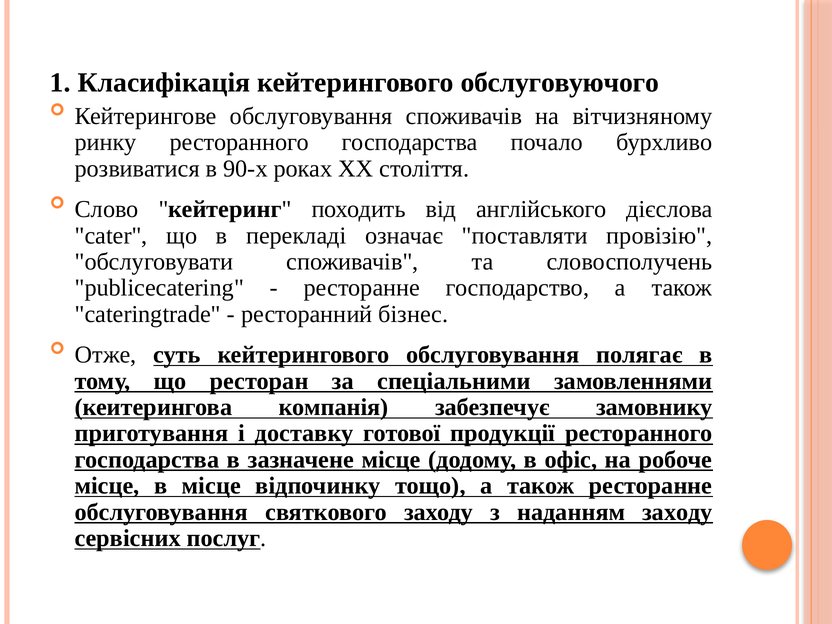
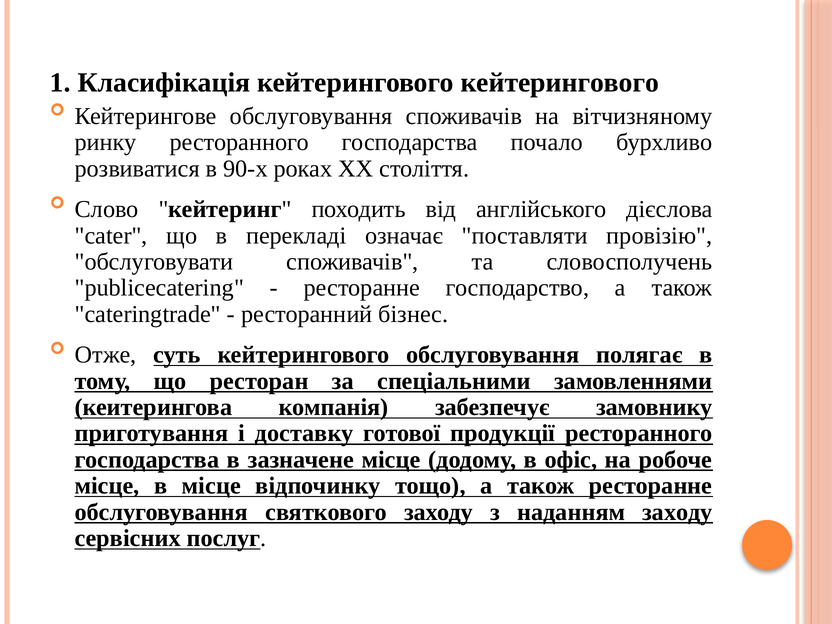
кейтерингового обслуговуючого: обслуговуючого -> кейтерингового
